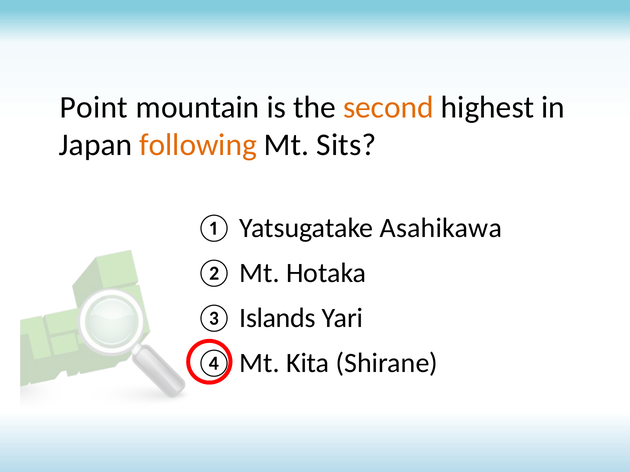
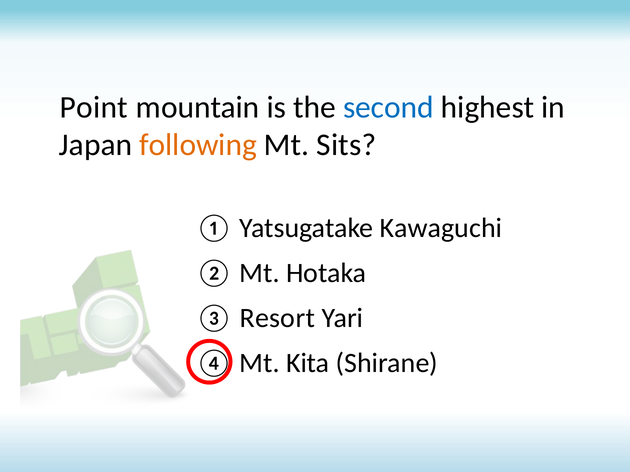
second colour: orange -> blue
Asahikawa: Asahikawa -> Kawaguchi
Islands: Islands -> Resort
